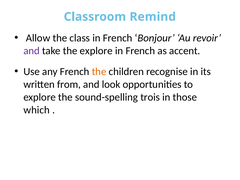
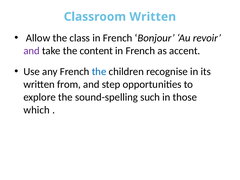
Classroom Remind: Remind -> Written
the explore: explore -> content
the at (99, 71) colour: orange -> blue
look: look -> step
trois: trois -> such
